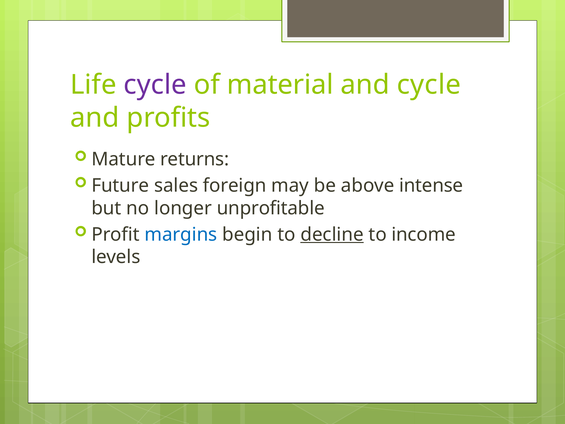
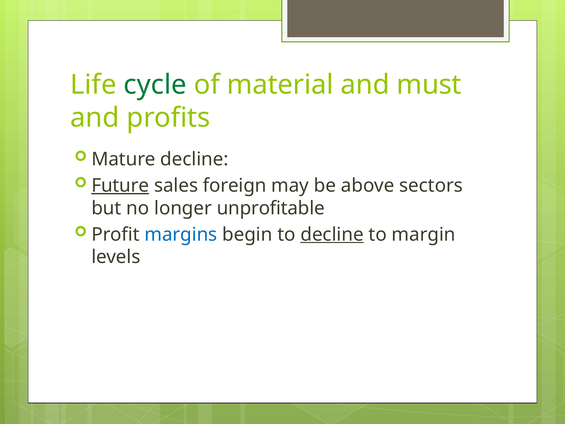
cycle at (155, 85) colour: purple -> green
and cycle: cycle -> must
Mature returns: returns -> decline
Future underline: none -> present
intense: intense -> sectors
income: income -> margin
